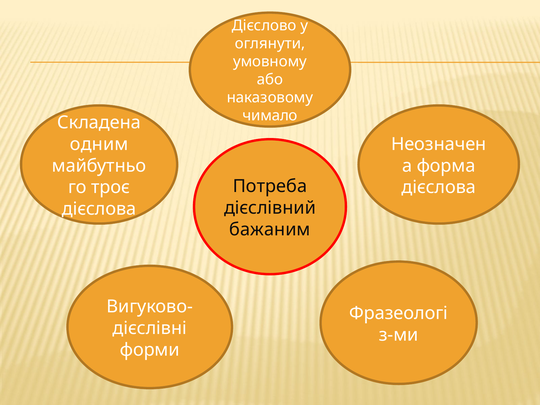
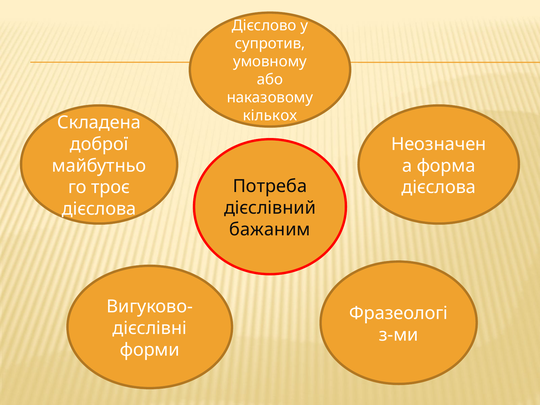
оглянути: оглянути -> супротив
чимало: чимало -> кількох
одним: одним -> доброї
